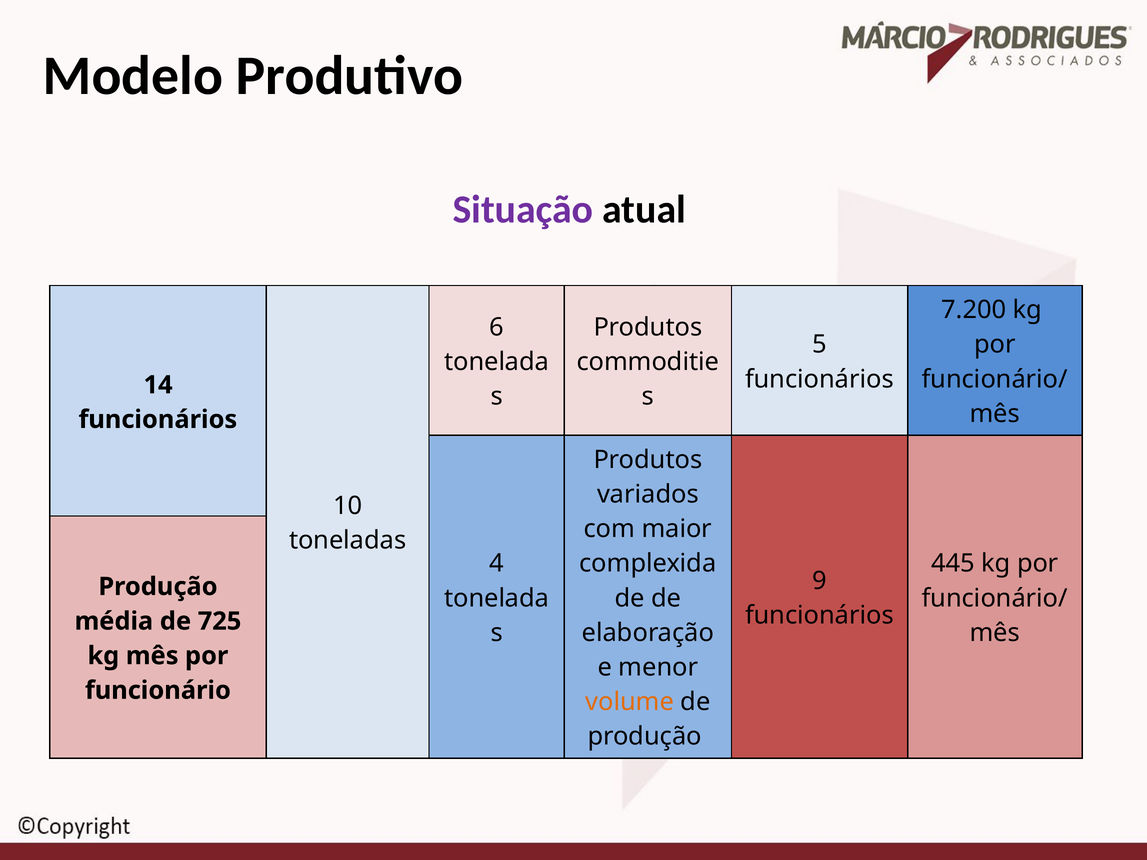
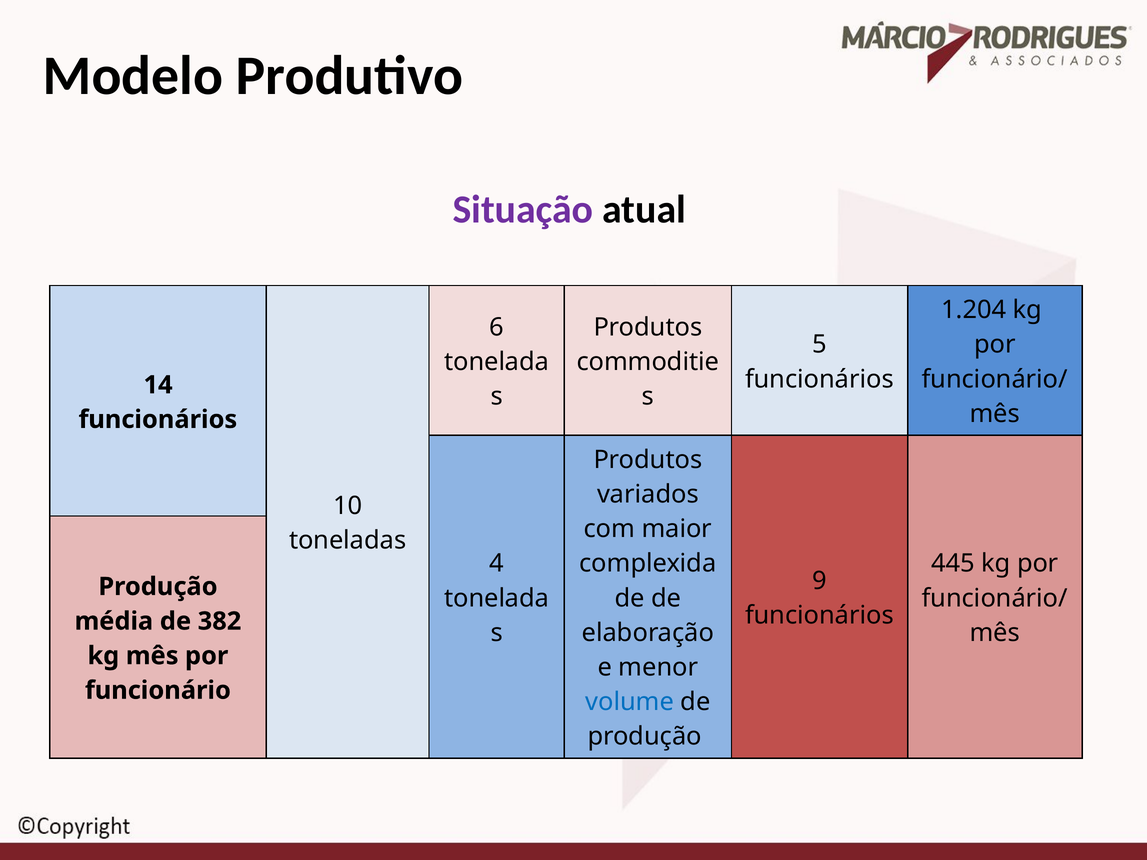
7.200: 7.200 -> 1.204
725: 725 -> 382
volume colour: orange -> blue
